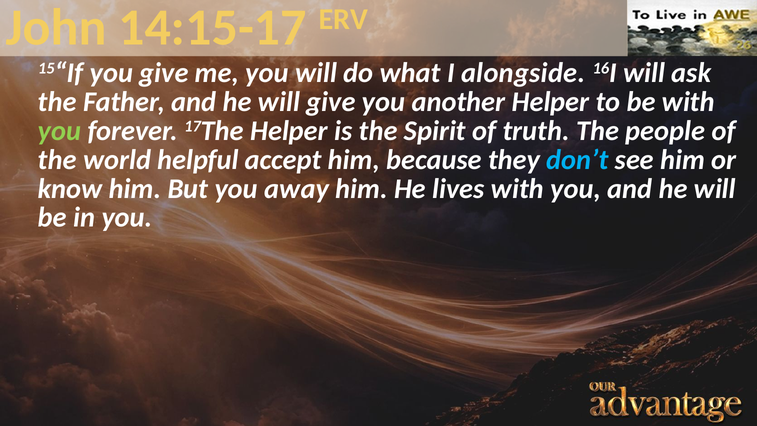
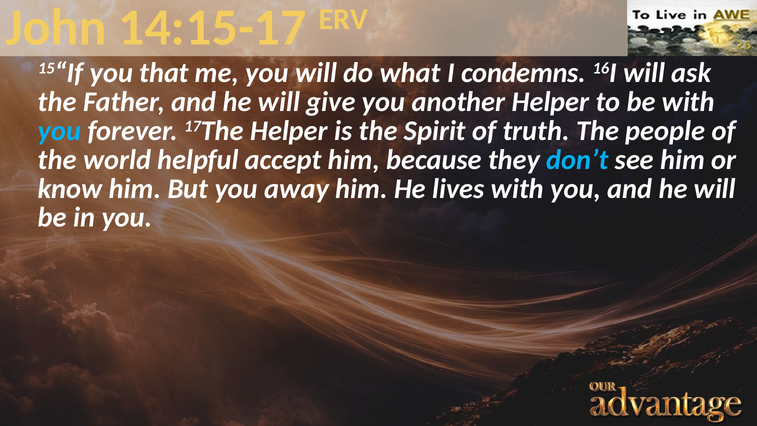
you give: give -> that
alongside: alongside -> condemns
you at (60, 131) colour: light green -> light blue
